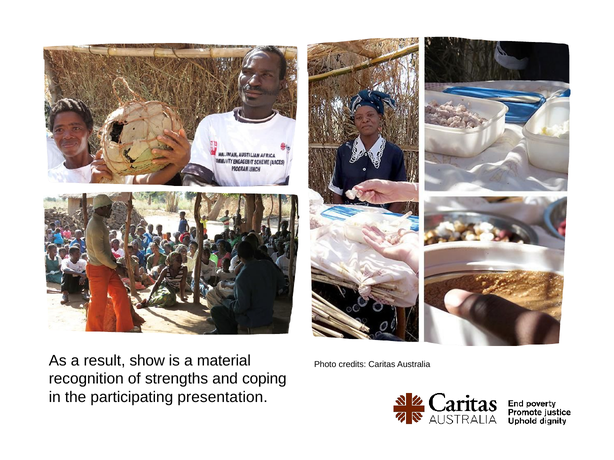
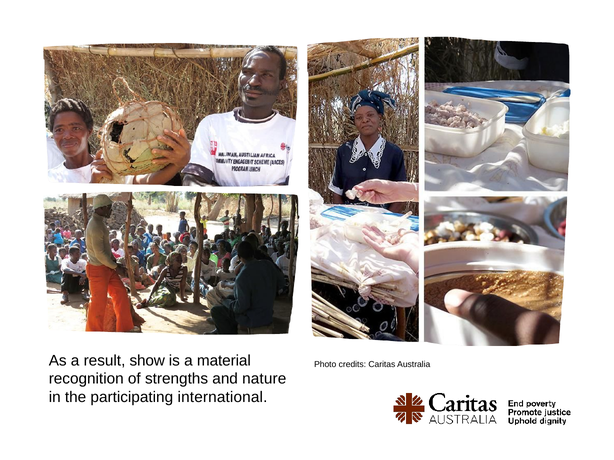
coping: coping -> nature
presentation: presentation -> international
